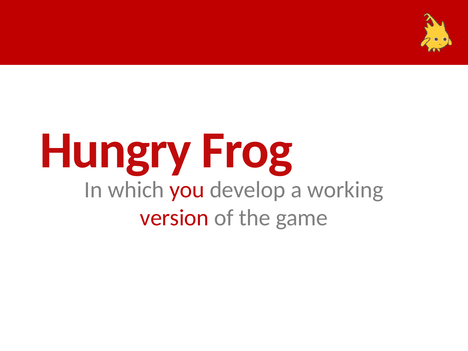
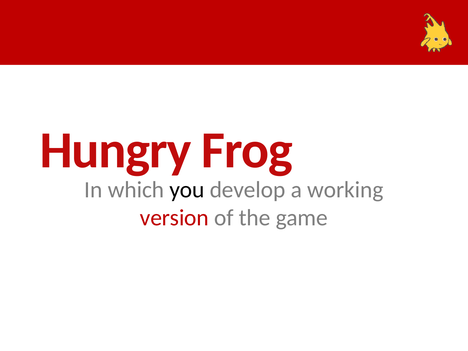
you colour: red -> black
